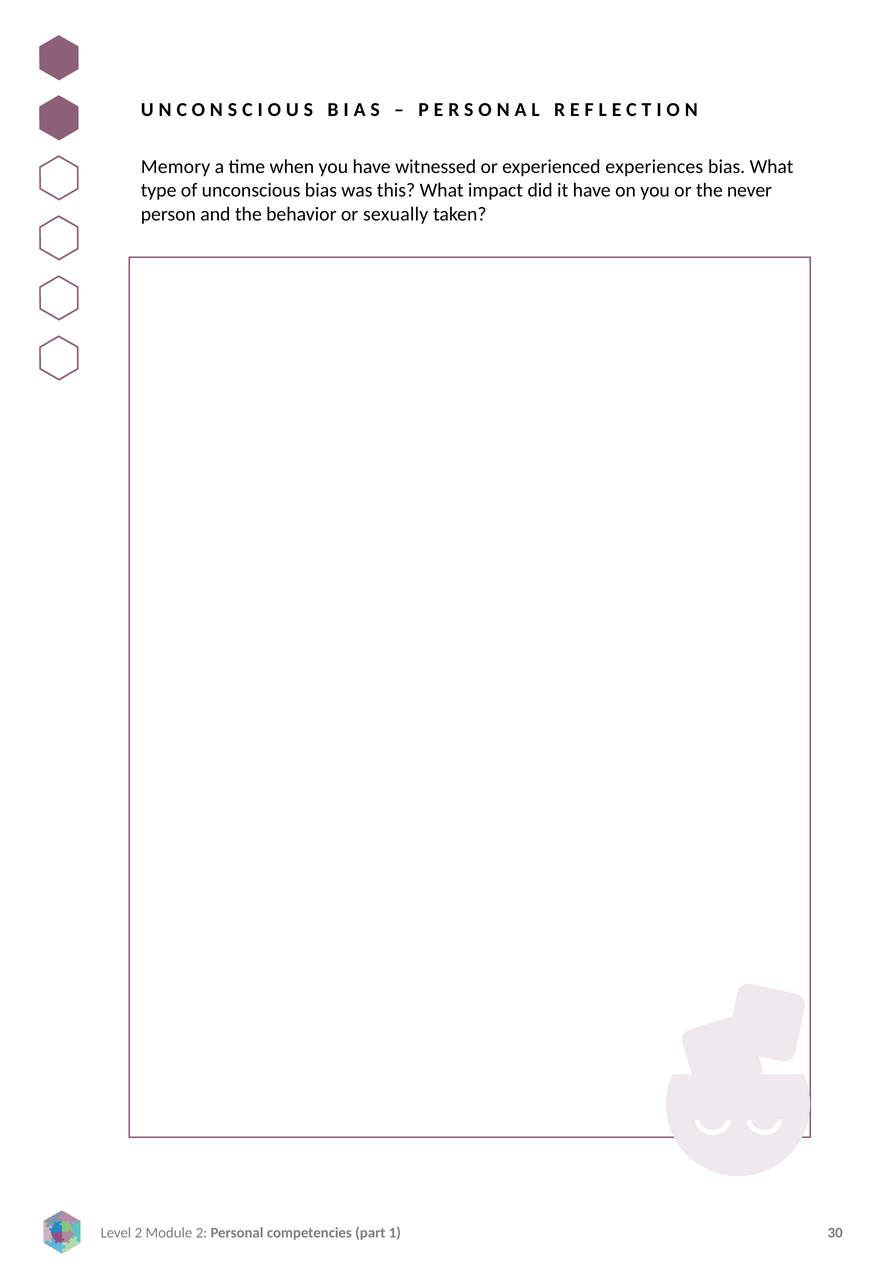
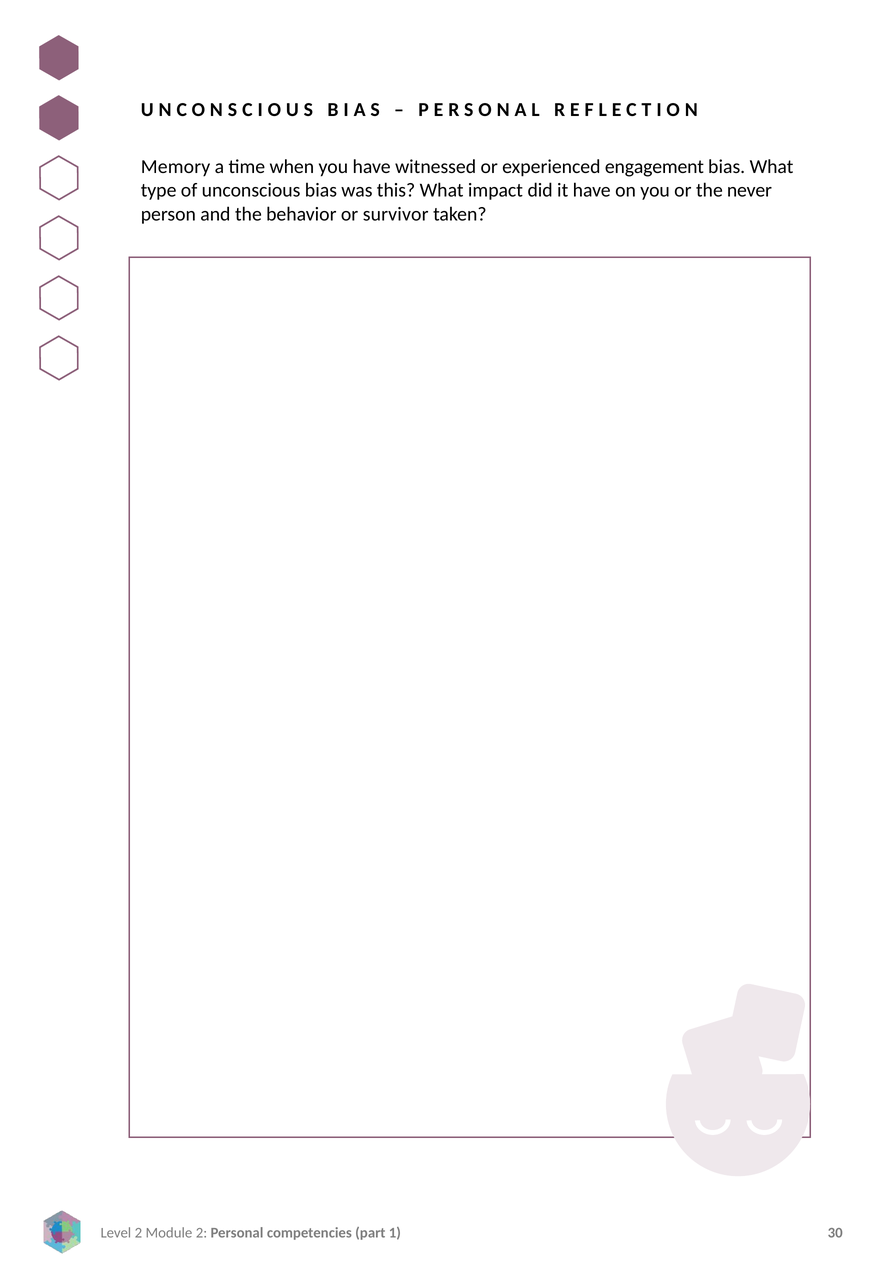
experiences: experiences -> engagement
sexually: sexually -> survivor
